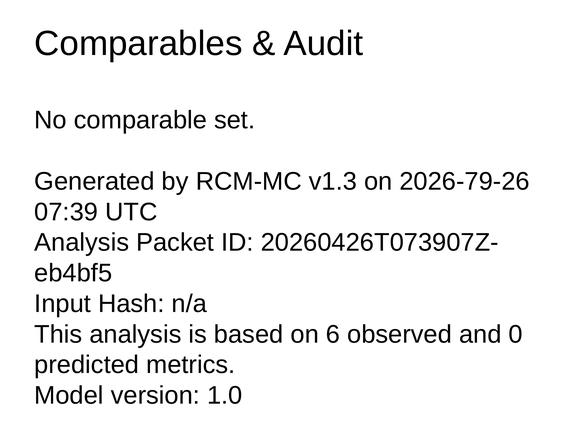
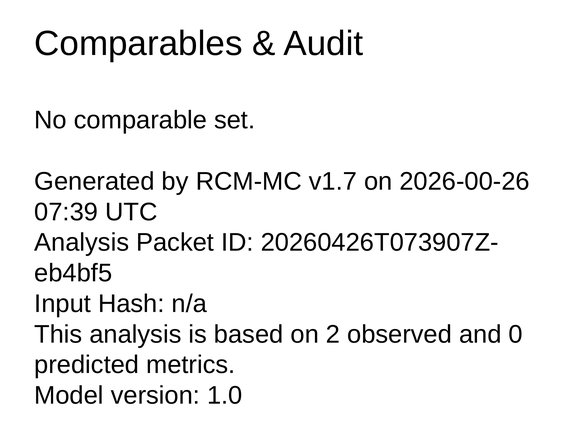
v1.3: v1.3 -> v1.7
2026-79-26: 2026-79-26 -> 2026-00-26
6: 6 -> 2
